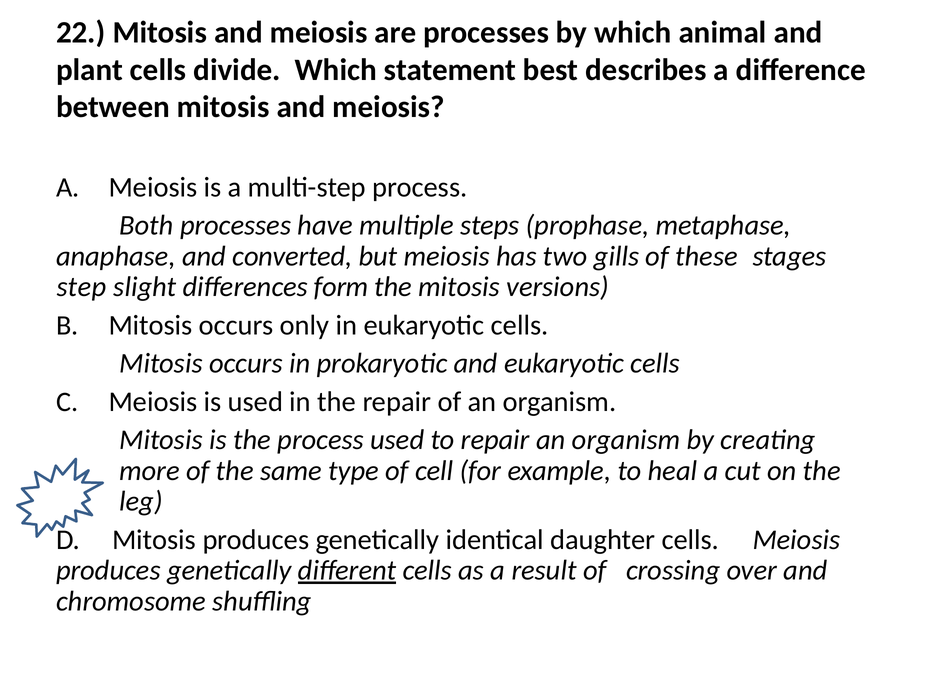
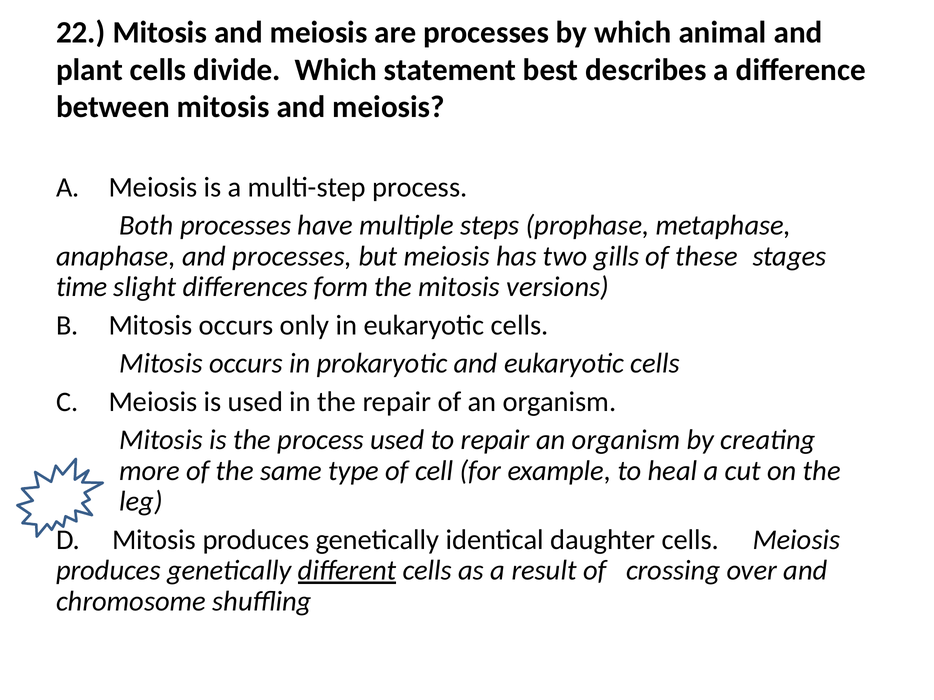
and converted: converted -> processes
step: step -> time
